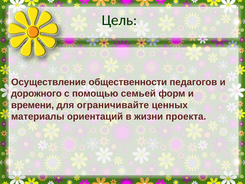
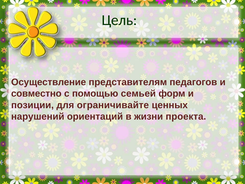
общественности: общественности -> представителям
дорожного: дорожного -> совместно
времени: времени -> позиции
материалы: материалы -> нарушений
